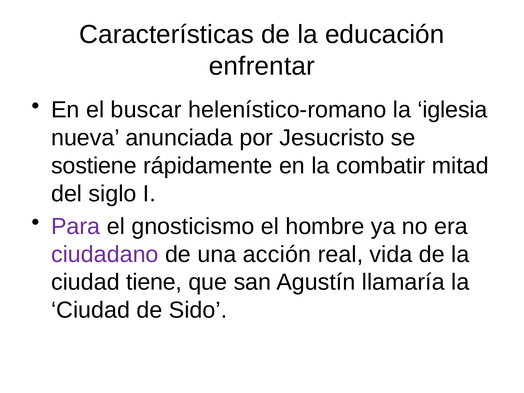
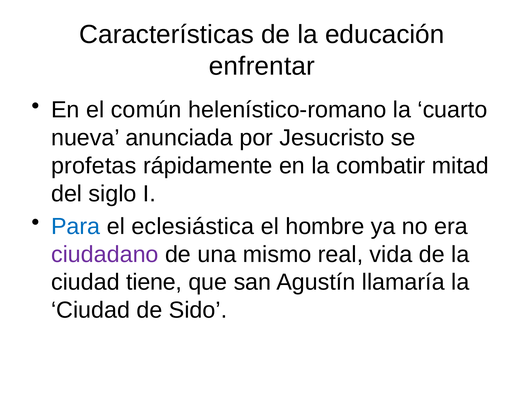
buscar: buscar -> común
iglesia: iglesia -> cuarto
sostiene: sostiene -> profetas
Para colour: purple -> blue
gnosticismo: gnosticismo -> eclesiástica
acción: acción -> mismo
